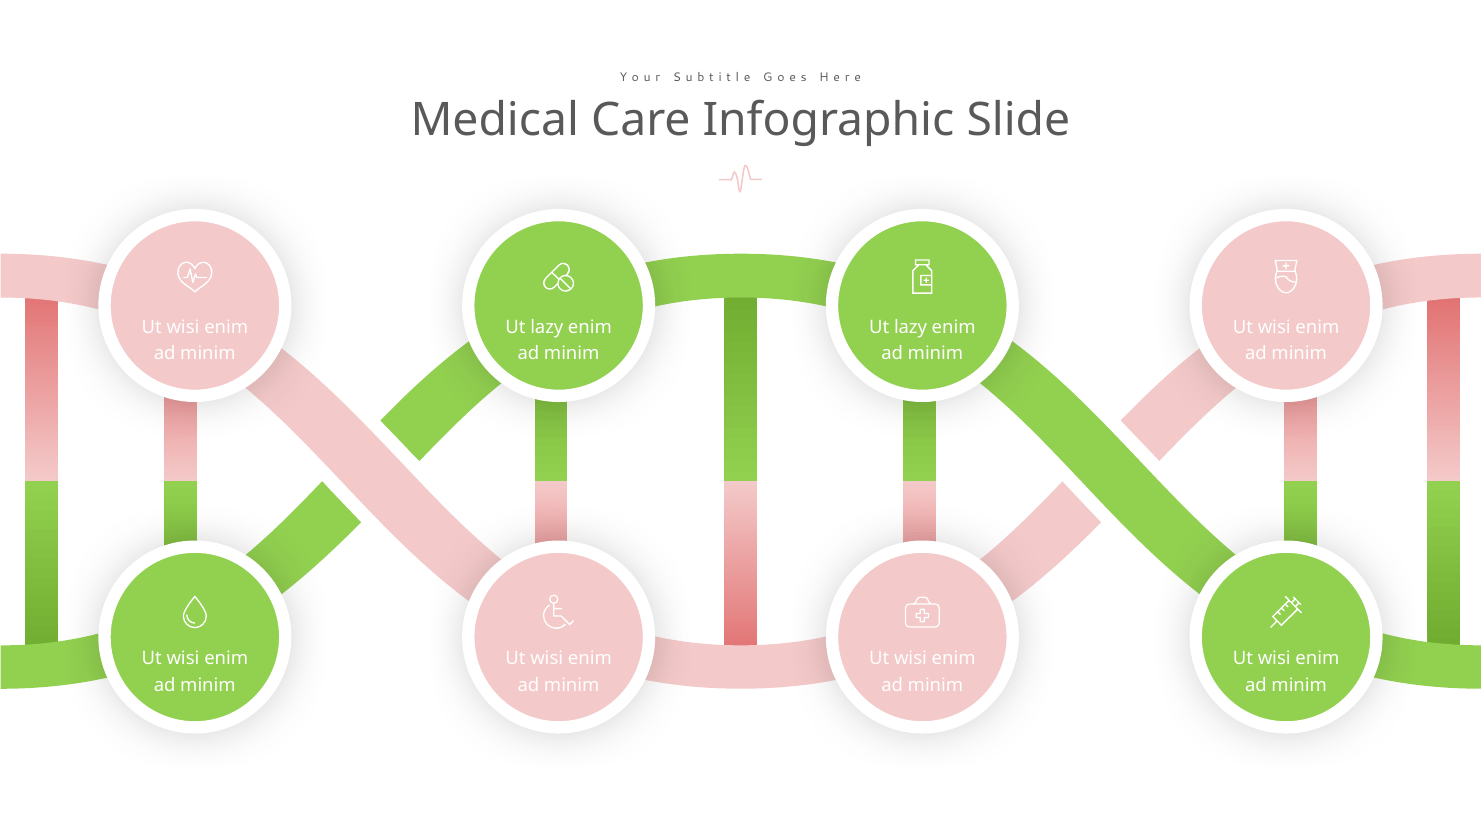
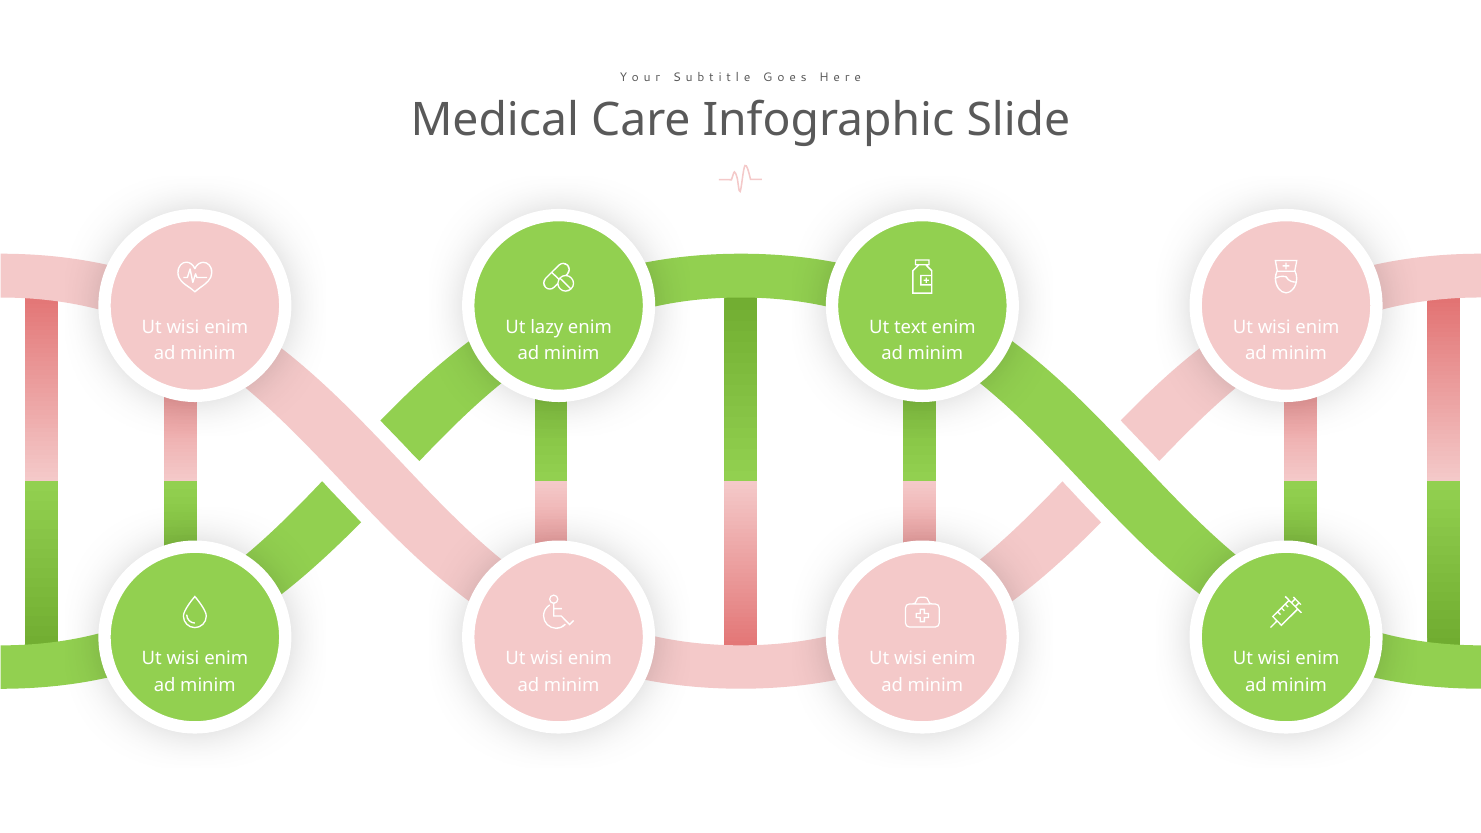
lazy at (911, 327): lazy -> text
